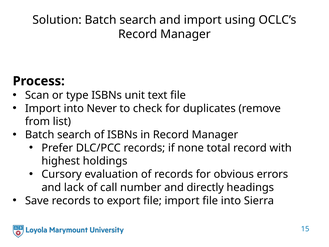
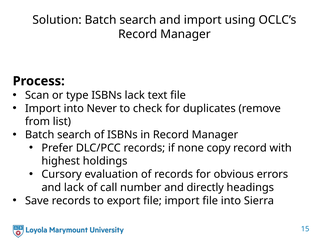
ISBNs unit: unit -> lack
total: total -> copy
